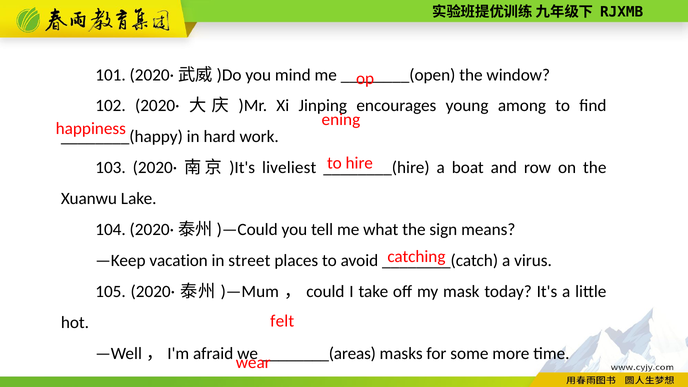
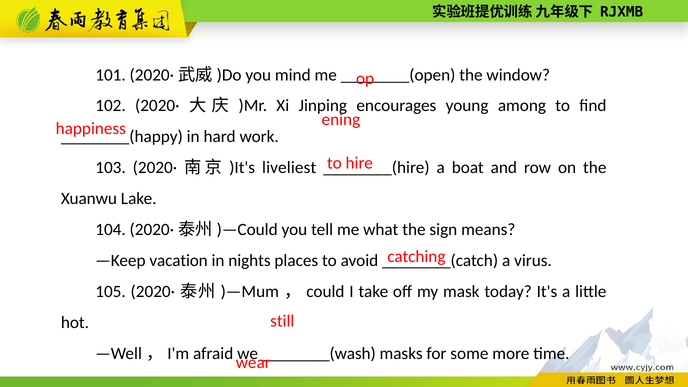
street: street -> nights
felt: felt -> still
________(areas: ________(areas -> ________(wash
